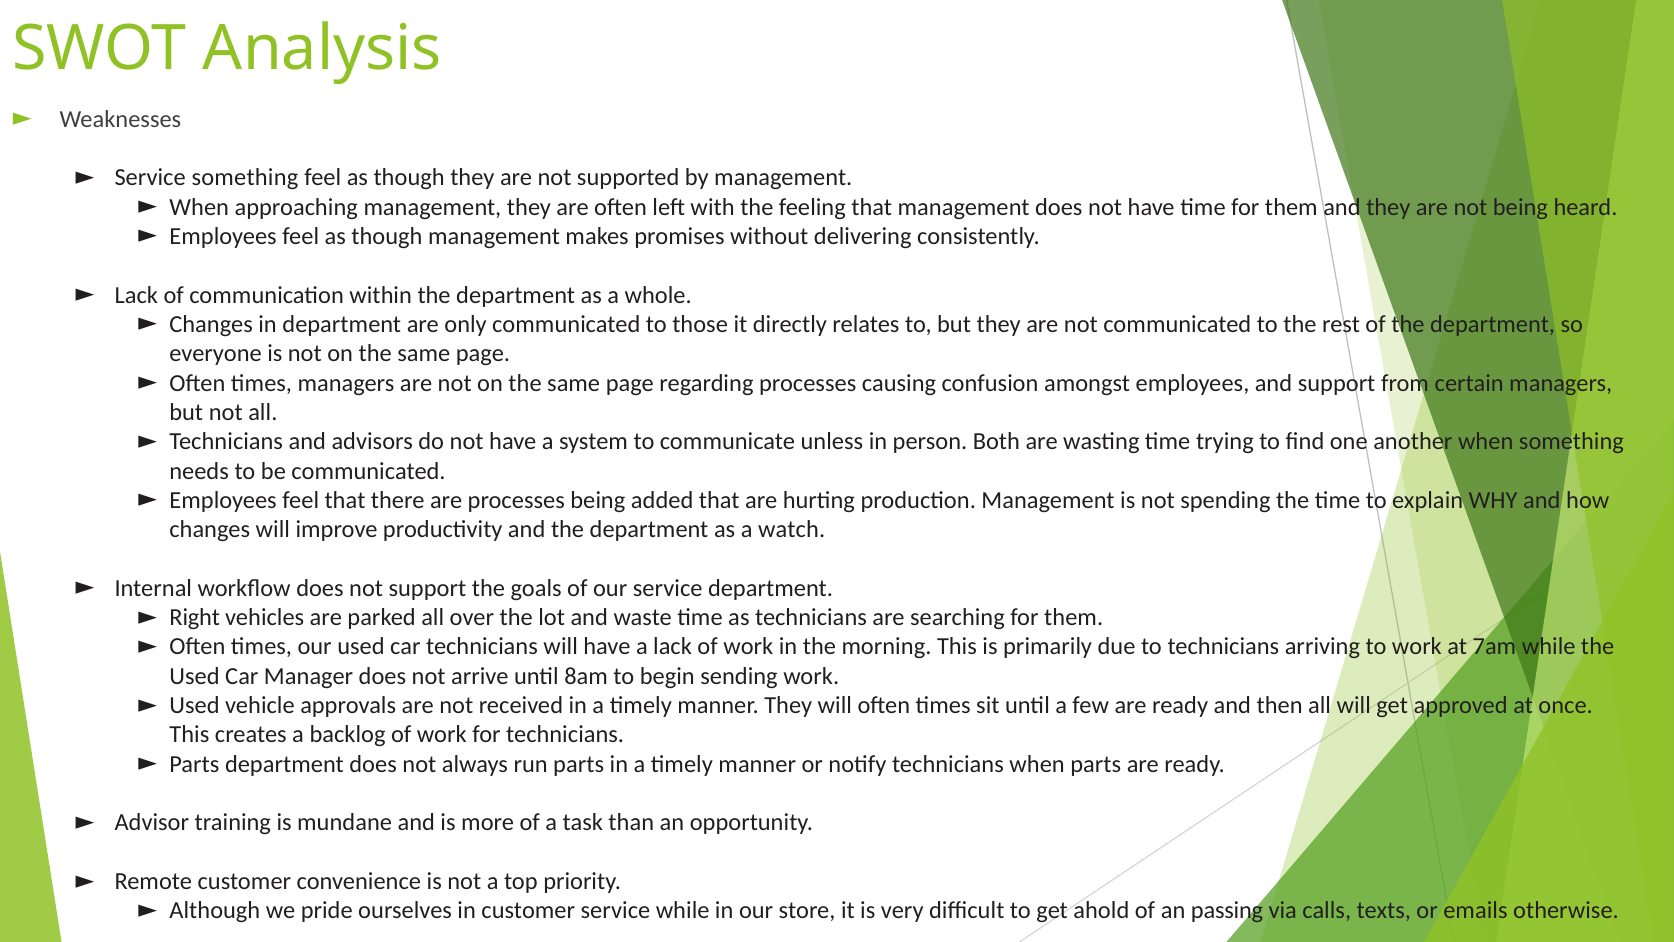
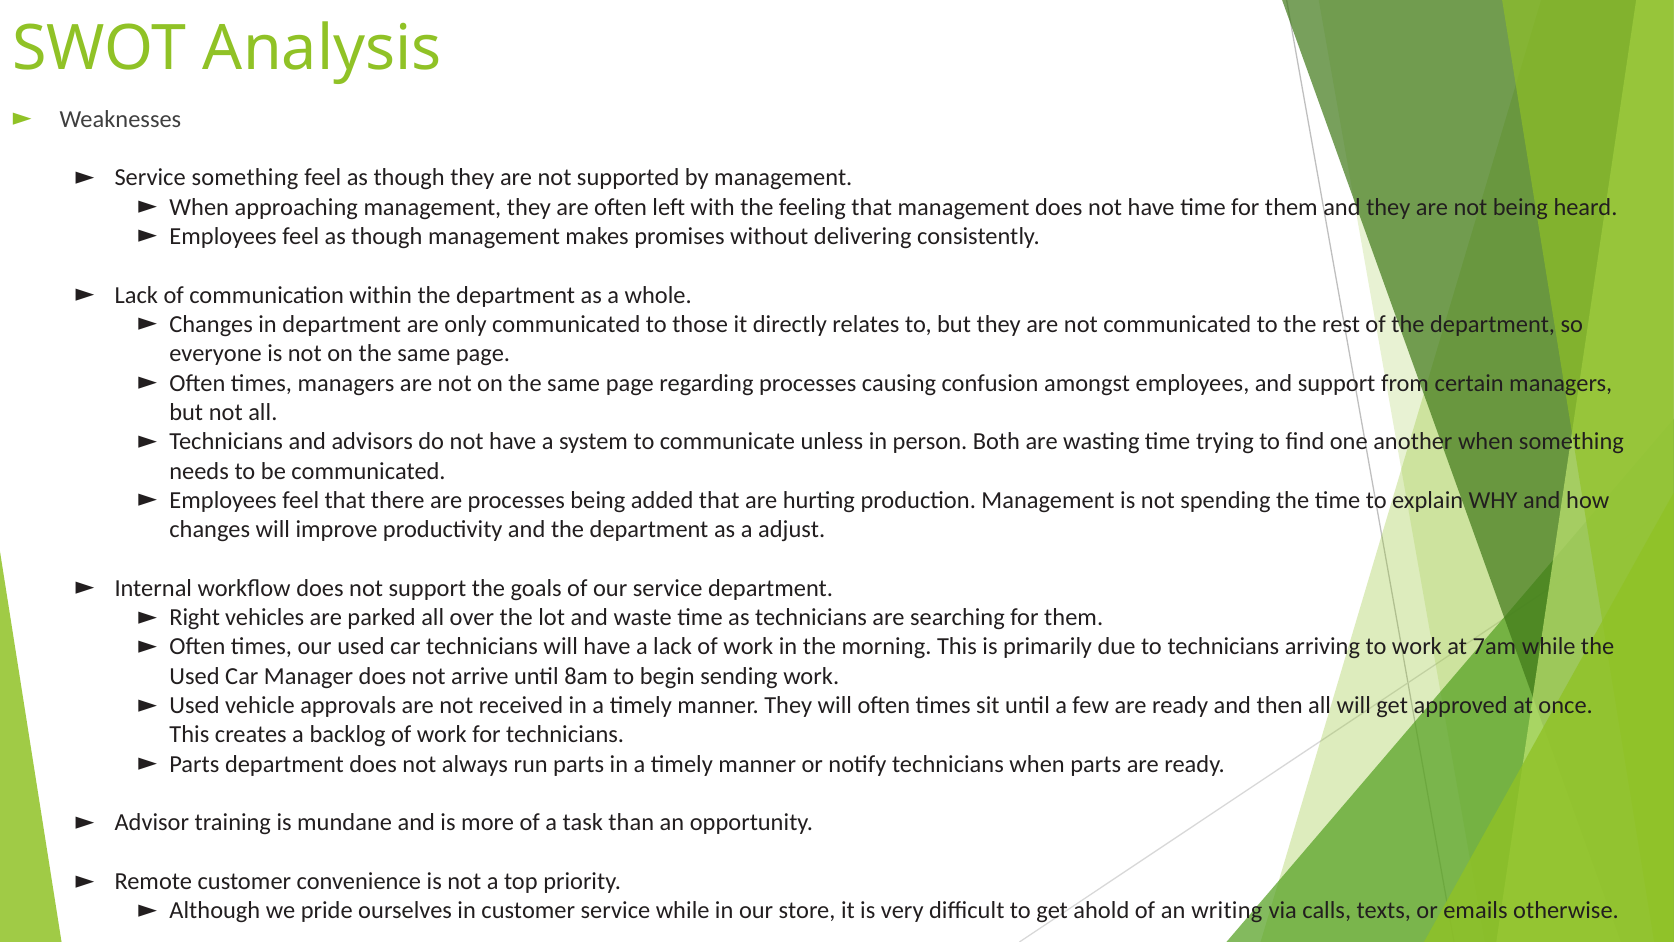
watch: watch -> adjust
passing: passing -> writing
